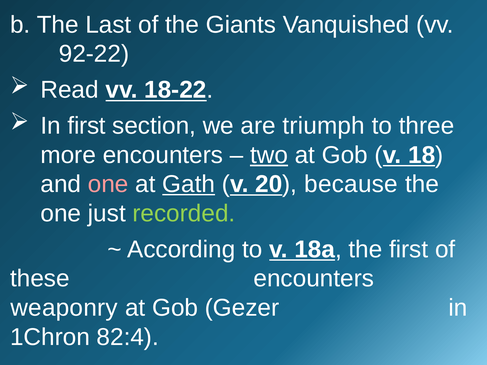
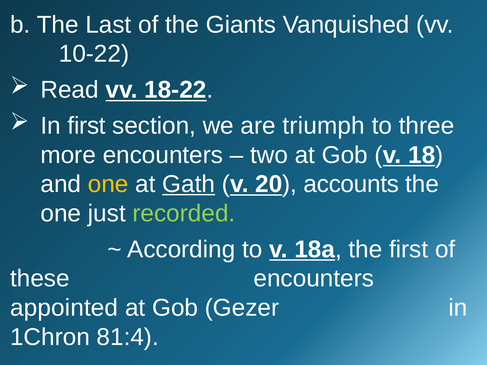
92-22: 92-22 -> 10-22
two underline: present -> none
one at (108, 184) colour: pink -> yellow
because: because -> accounts
weaponry: weaponry -> appointed
82:4: 82:4 -> 81:4
